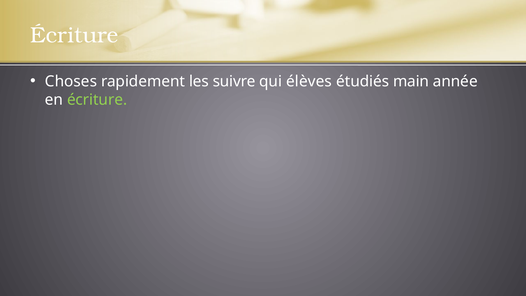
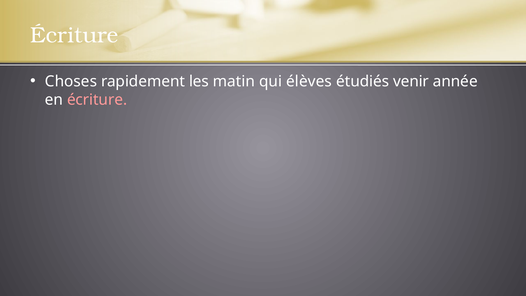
suivre: suivre -> matin
main: main -> venir
écriture at (97, 100) colour: light green -> pink
